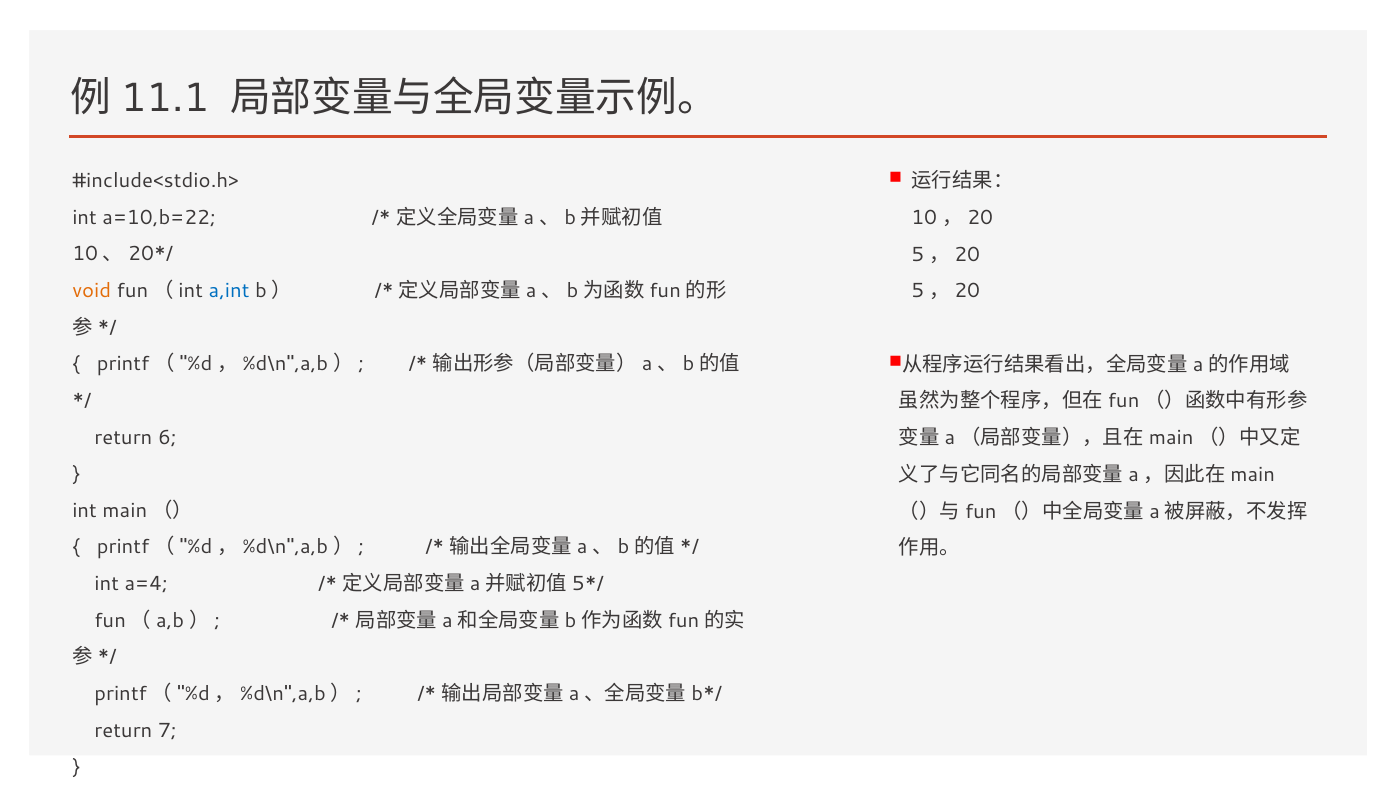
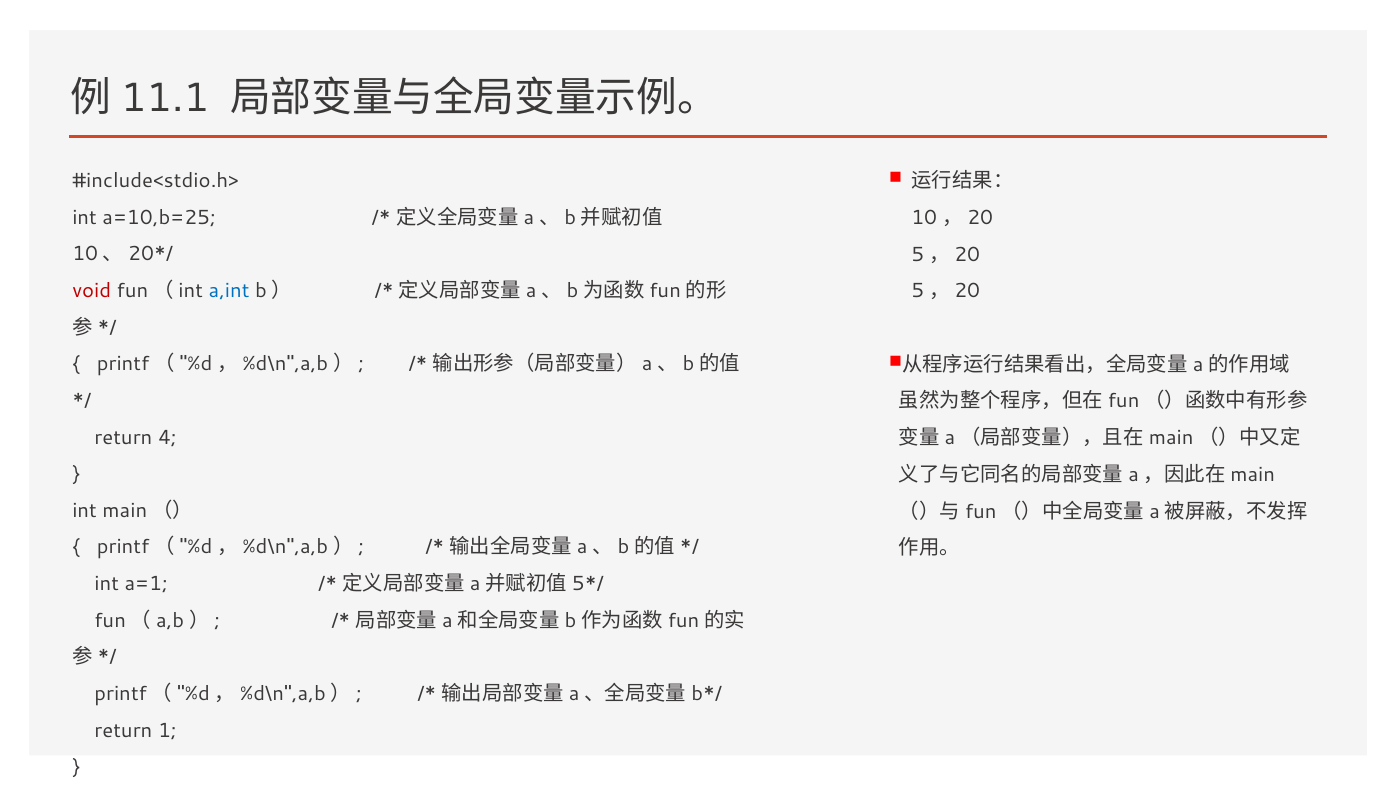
a=10,b=22: a=10,b=22 -> a=10,b=25
void colour: orange -> red
6: 6 -> 4
a=4: a=4 -> a=1
7: 7 -> 1
